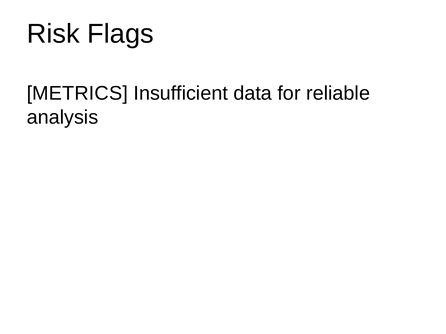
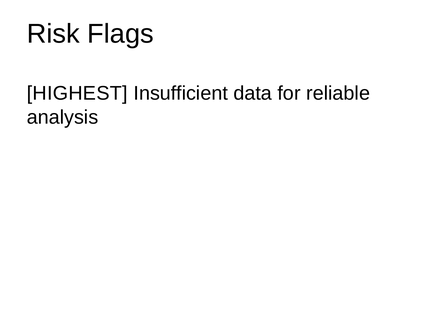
METRICS: METRICS -> HIGHEST
